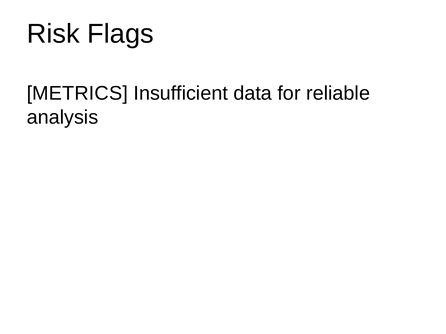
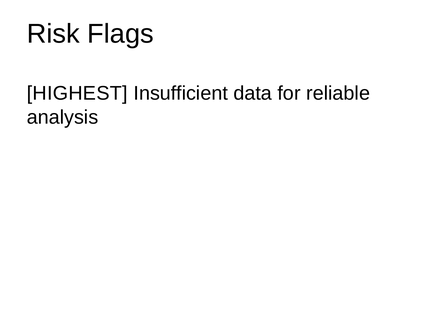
METRICS: METRICS -> HIGHEST
